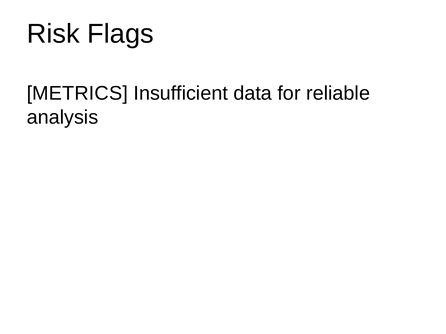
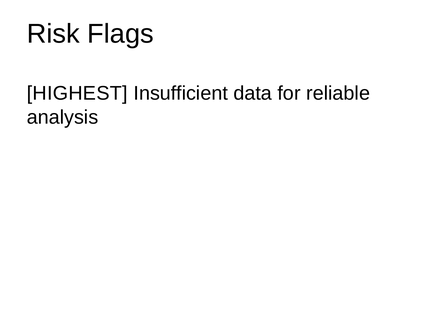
METRICS: METRICS -> HIGHEST
